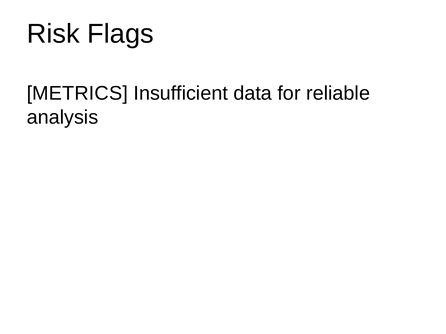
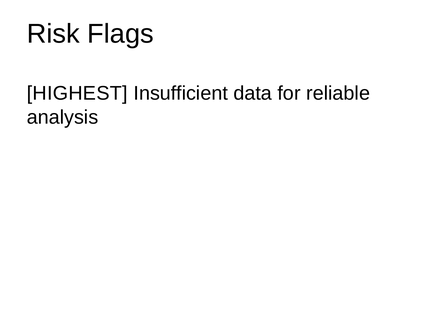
METRICS: METRICS -> HIGHEST
